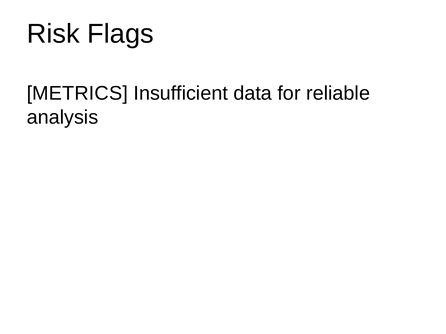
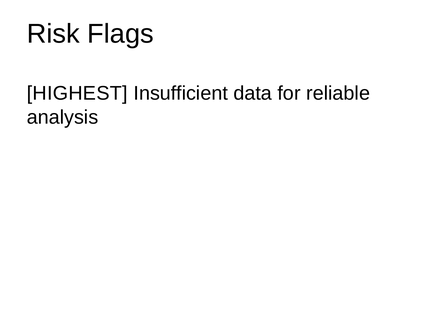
METRICS: METRICS -> HIGHEST
